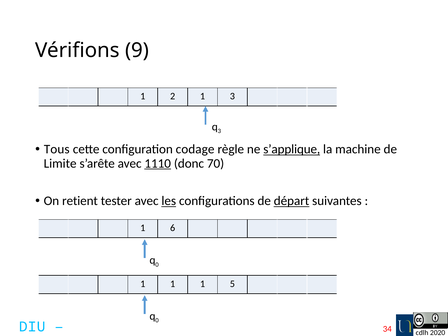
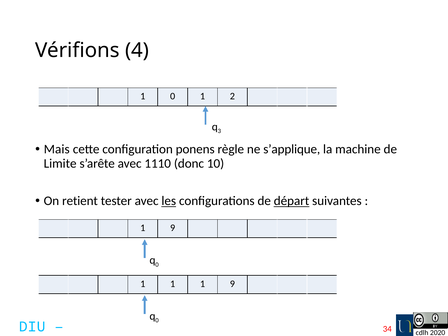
9: 9 -> 4
1 2: 2 -> 0
1 3: 3 -> 2
Tous: Tous -> Mais
codage: codage -> ponens
s’applique underline: present -> none
1110 underline: present -> none
70: 70 -> 10
6 at (173, 228): 6 -> 9
1 1 5: 5 -> 9
